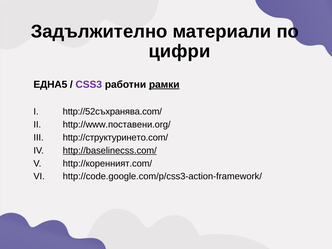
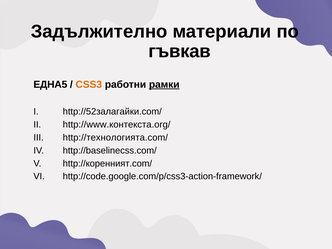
цифри: цифри -> гъвкав
CSS3 colour: purple -> orange
http://52съхранява.com/: http://52съхранява.com/ -> http://52залагайки.com/
http://www.поставени.org/: http://www.поставени.org/ -> http://www.контекста.org/
http://структуринето.com/: http://структуринето.com/ -> http://технологията.com/
http://baselinecss.com/ underline: present -> none
